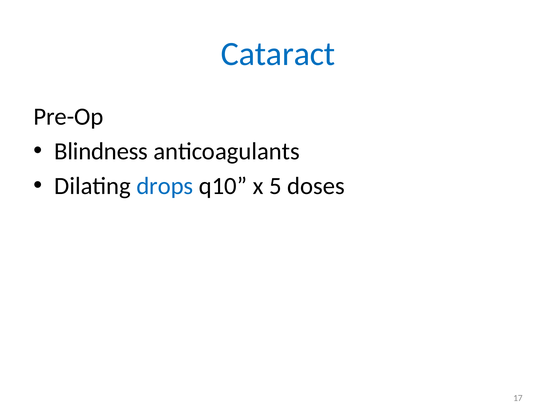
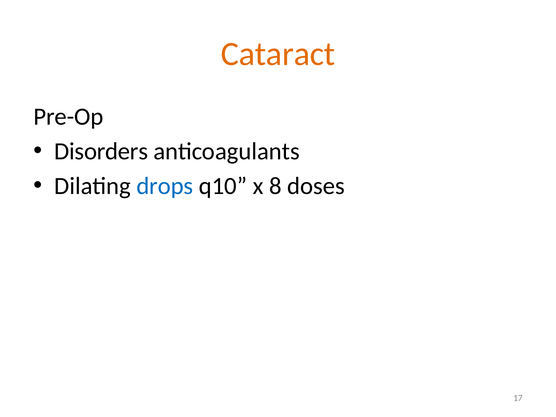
Cataract colour: blue -> orange
Blindness: Blindness -> Disorders
5: 5 -> 8
